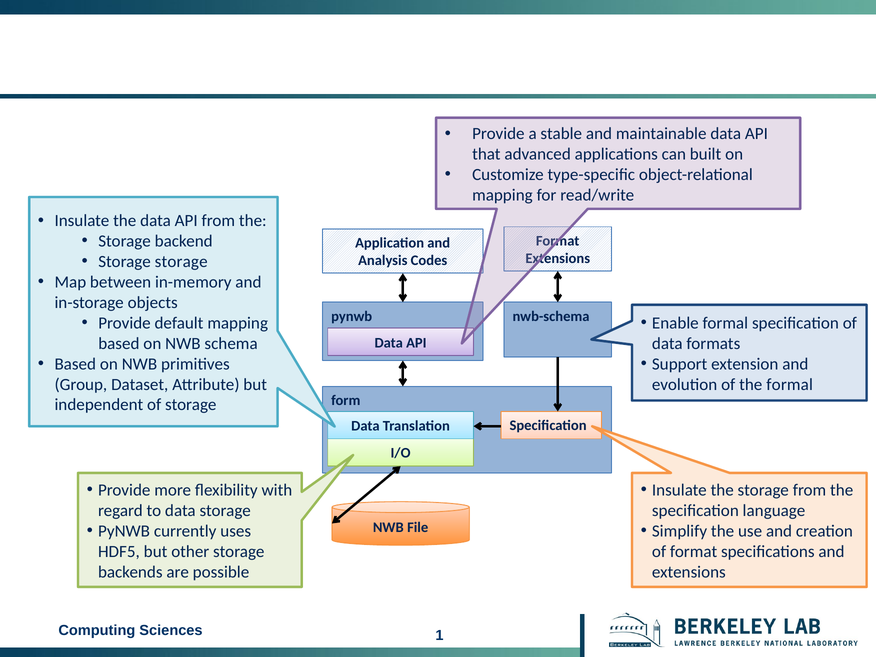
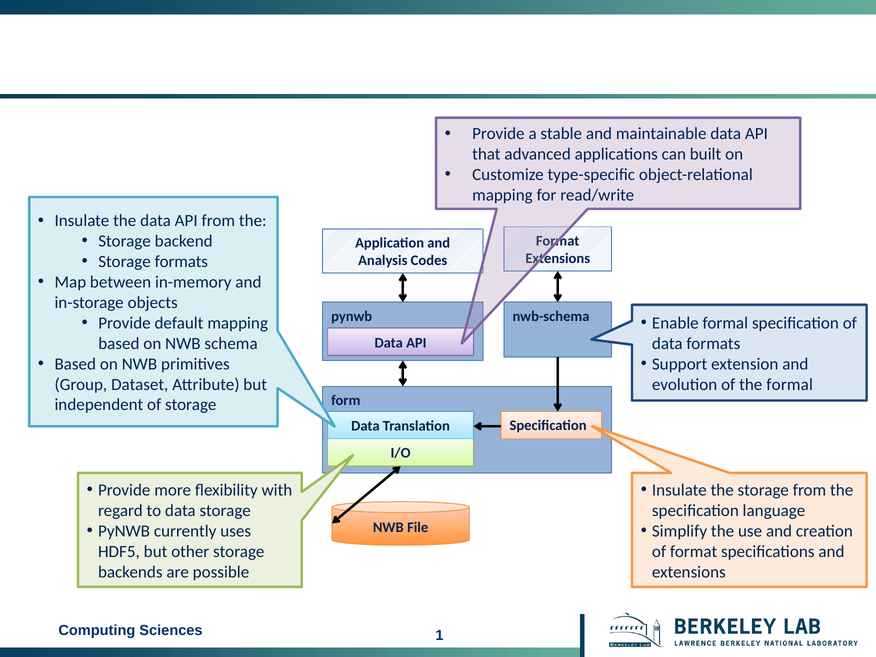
Storage storage: storage -> formats
